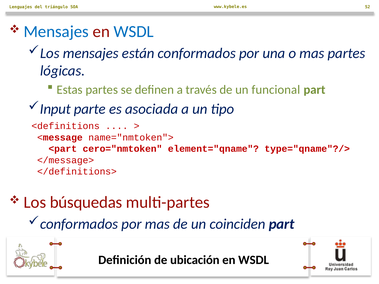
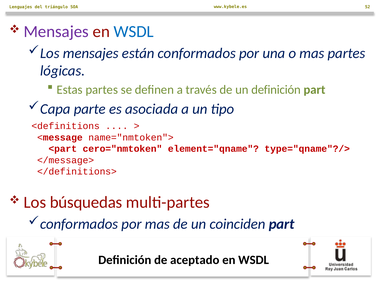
Mensajes at (56, 32) colour: blue -> purple
un funcional: funcional -> definición
Input: Input -> Capa
ubicación: ubicación -> aceptado
